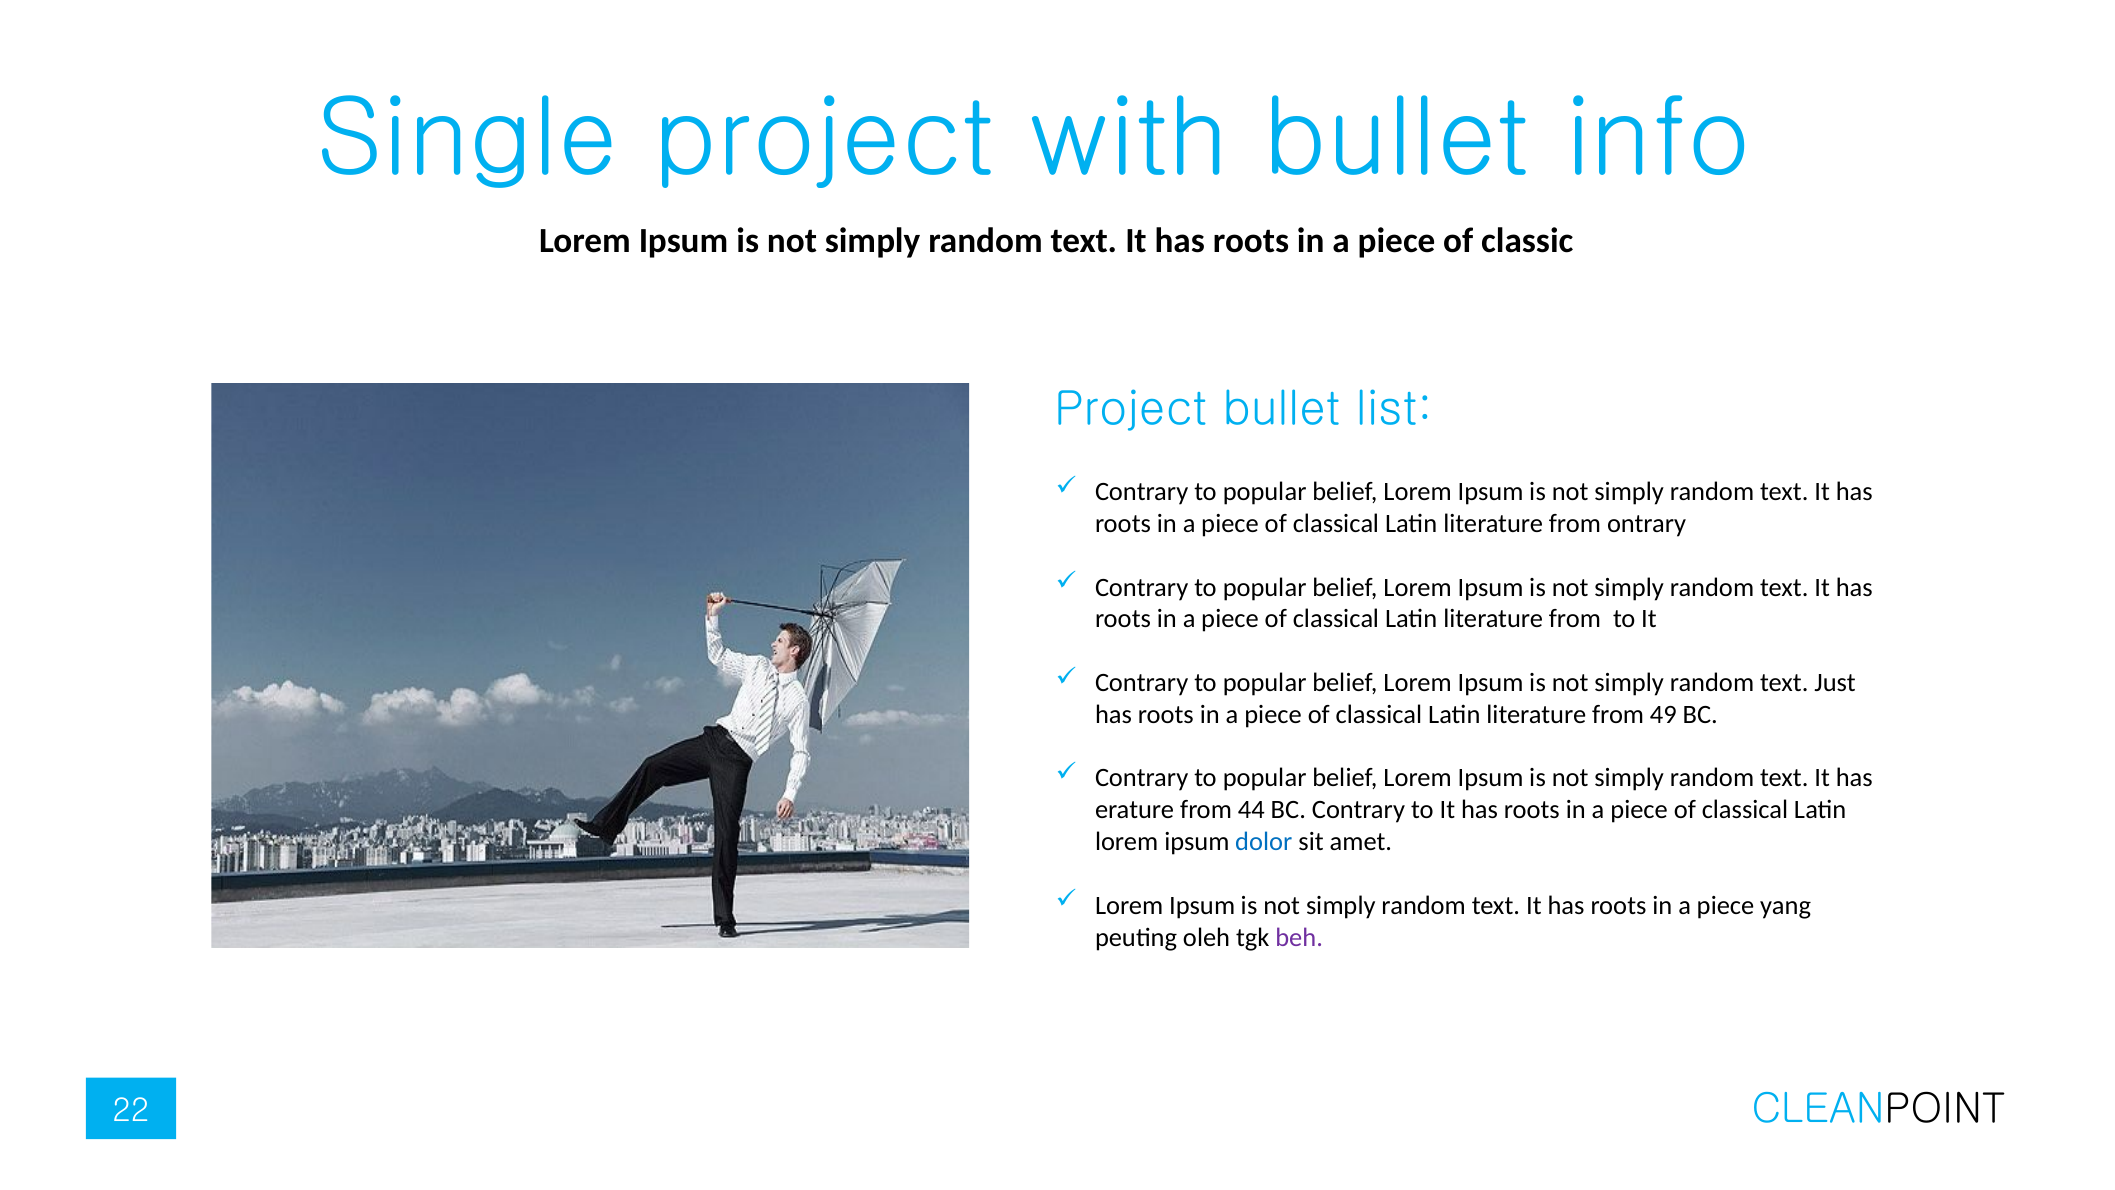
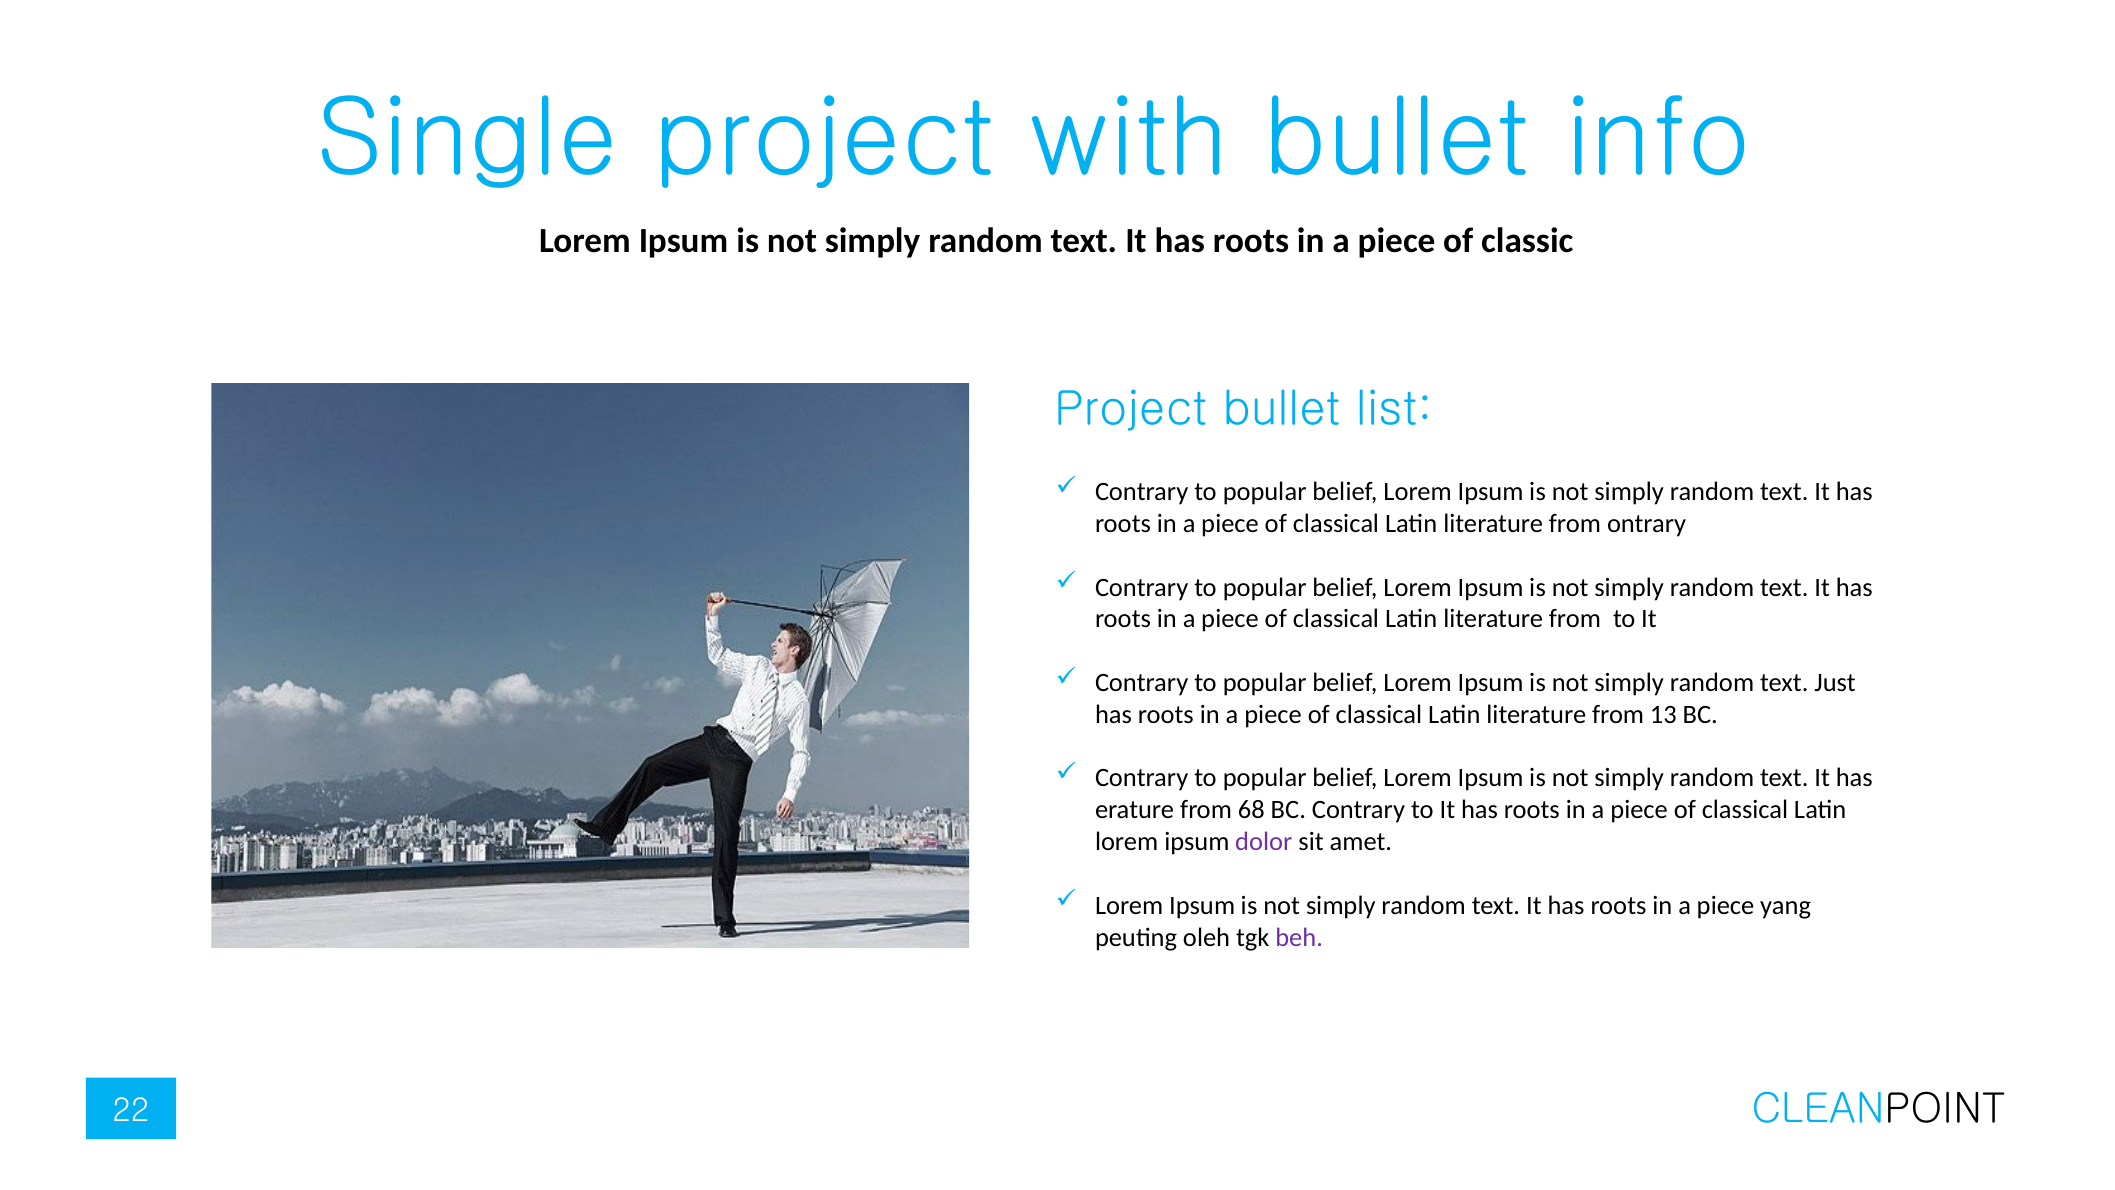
49: 49 -> 13
44: 44 -> 68
dolor colour: blue -> purple
